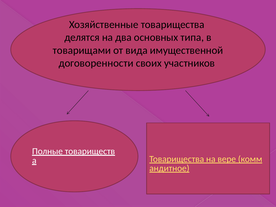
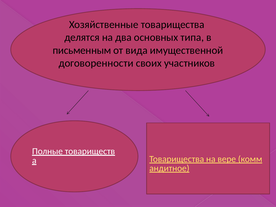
товарищами: товарищами -> письменным
